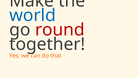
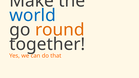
round colour: red -> orange
